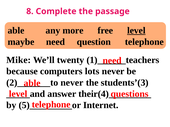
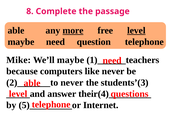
more underline: none -> present
We’ll twenty: twenty -> maybe
lots: lots -> like
